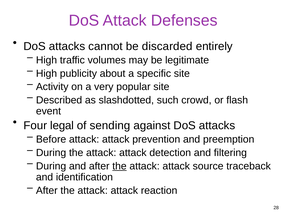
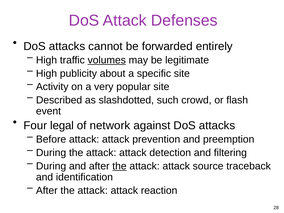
discarded: discarded -> forwarded
volumes underline: none -> present
sending: sending -> network
